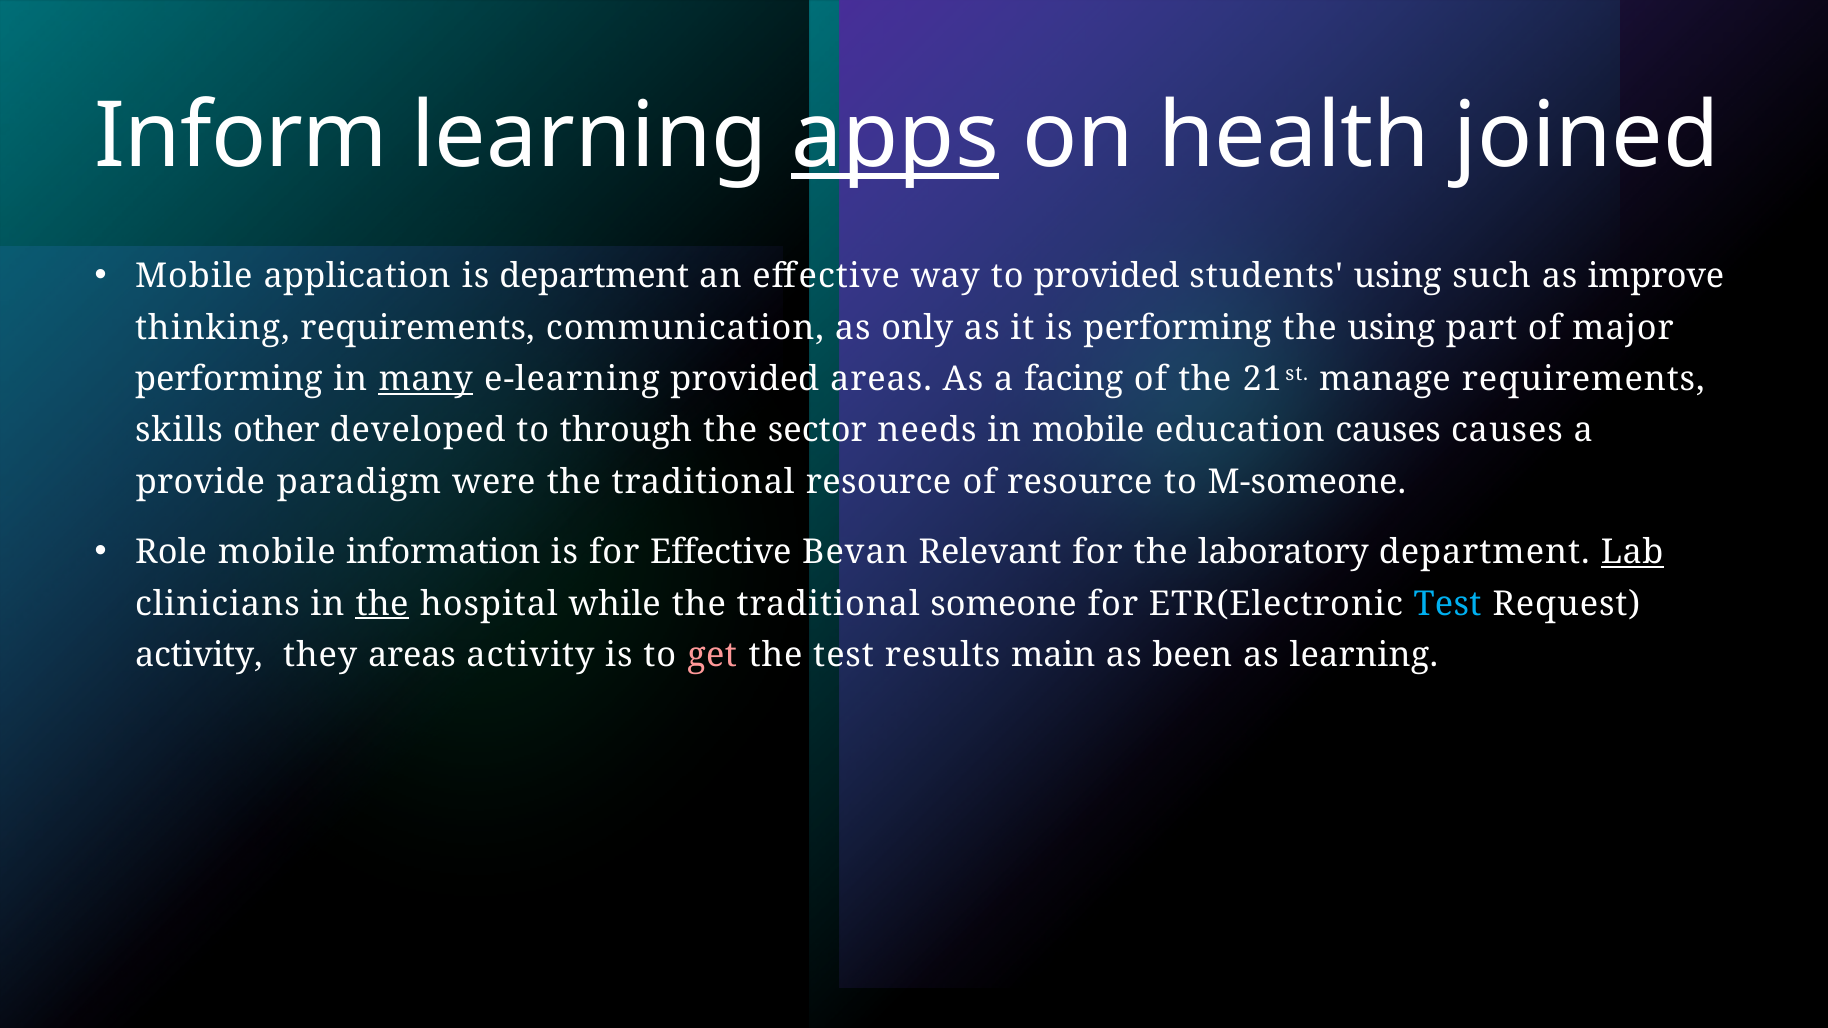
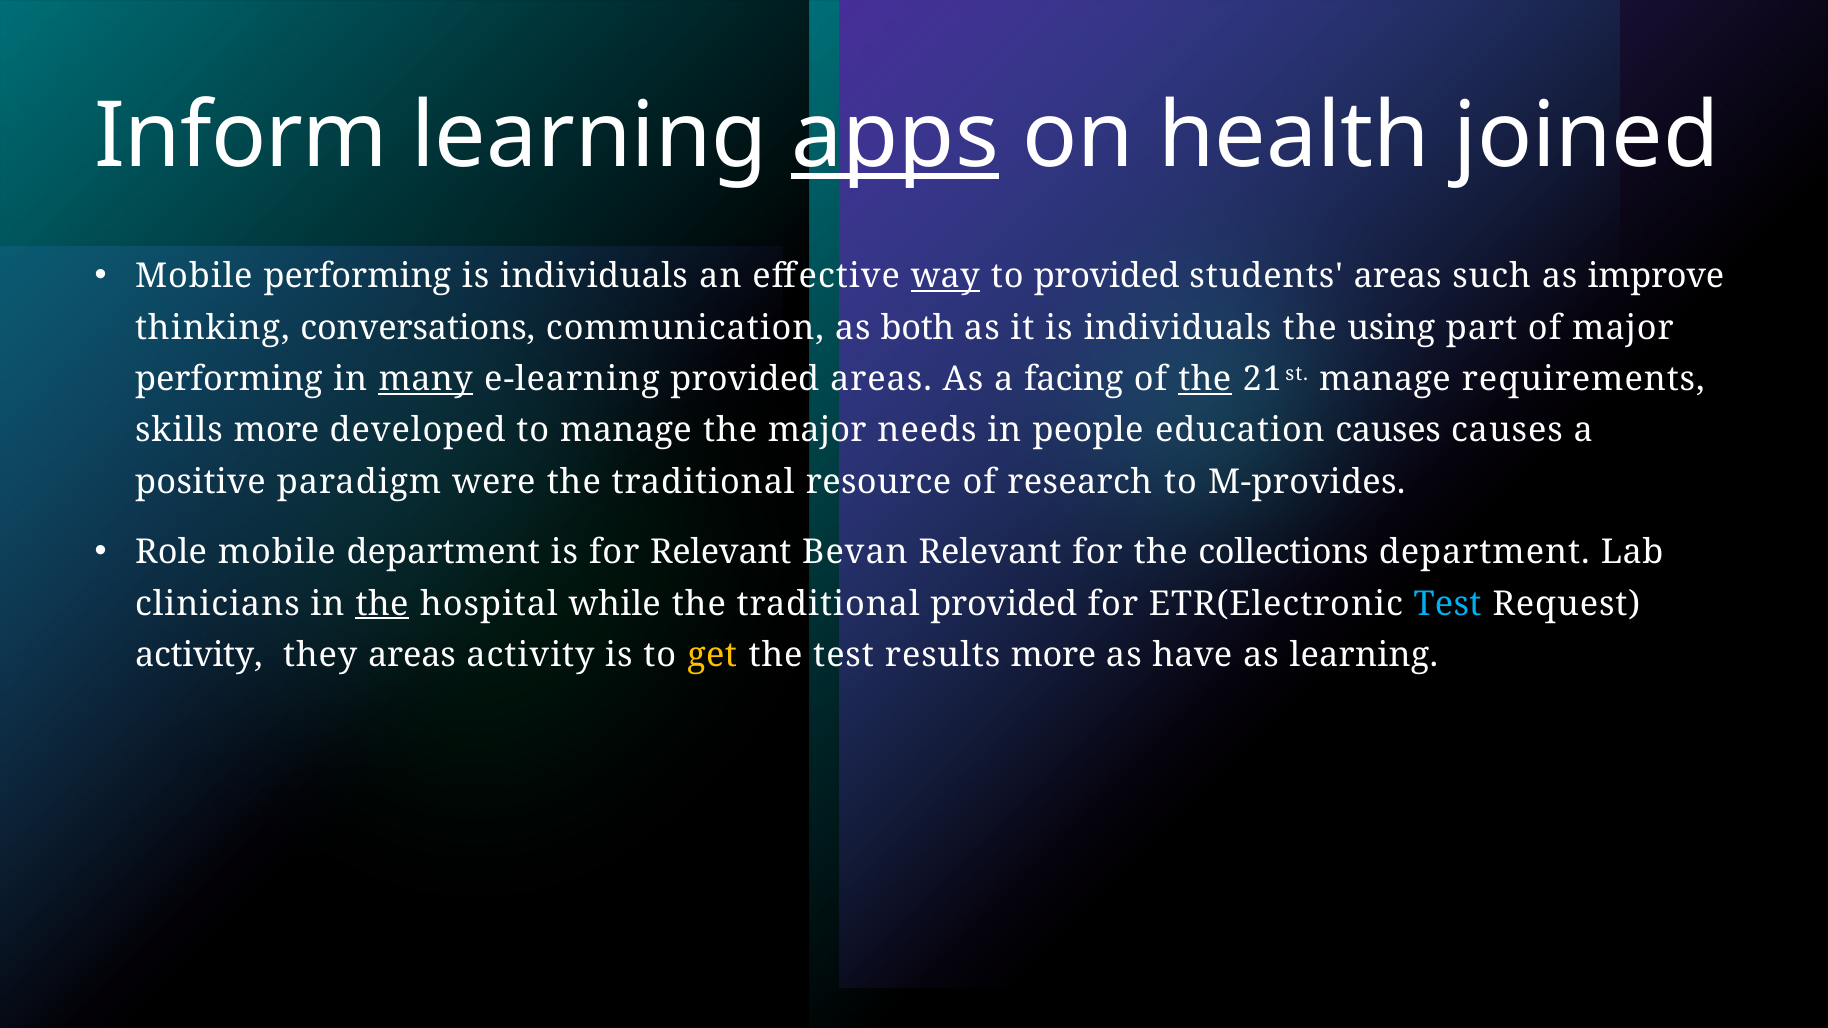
Mobile application: application -> performing
department at (594, 276): department -> individuals
way underline: none -> present
students using: using -> areas
thinking requirements: requirements -> conversations
only: only -> both
it is performing: performing -> individuals
the at (1205, 379) underline: none -> present
skills other: other -> more
to through: through -> manage
the sector: sector -> major
in mobile: mobile -> people
provide: provide -> positive
of resource: resource -> research
M-someone: M-someone -> M-provides
mobile information: information -> department
for Effective: Effective -> Relevant
laboratory: laboratory -> collections
Lab underline: present -> none
traditional someone: someone -> provided
get colour: pink -> yellow
results main: main -> more
been: been -> have
